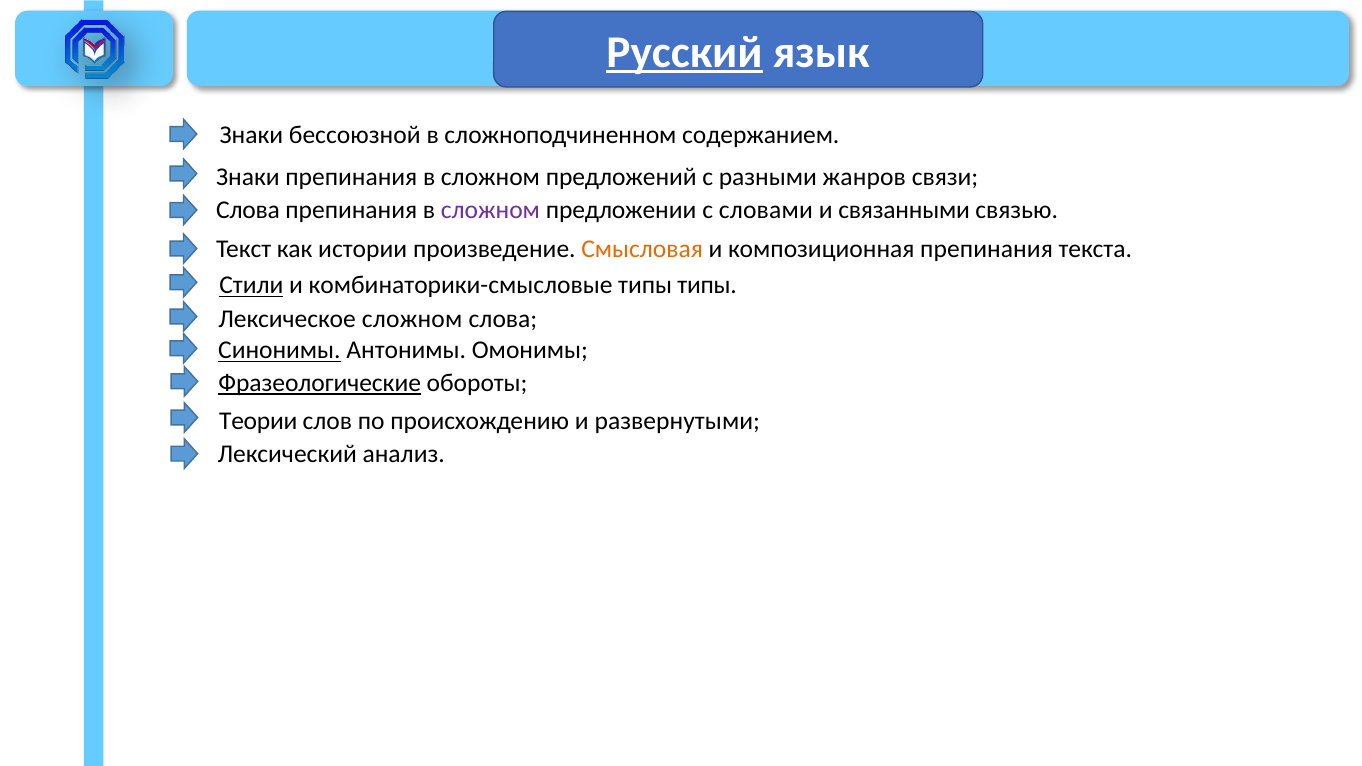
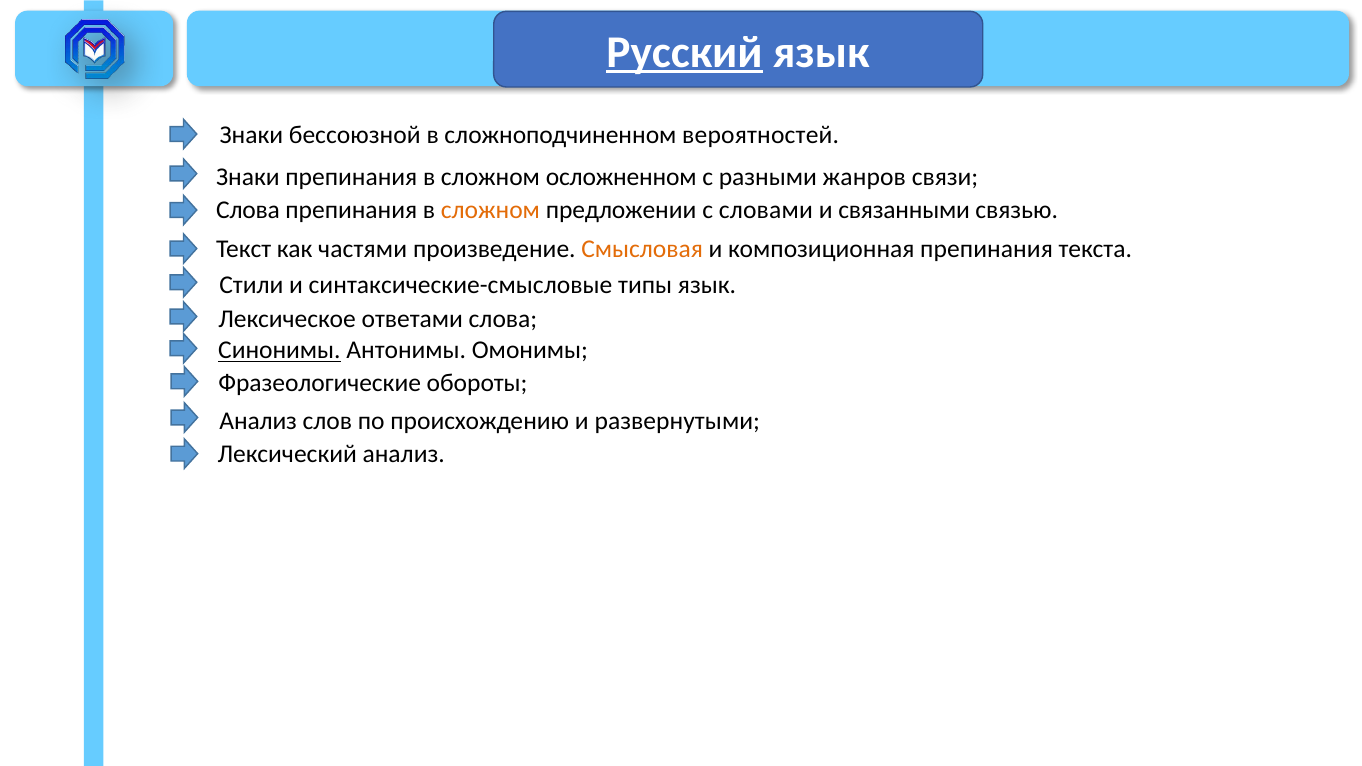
содержанием: содержанием -> вероятностей
предложений: предложений -> осложненном
сложном at (490, 211) colour: purple -> orange
истории: истории -> частями
Стили underline: present -> none
комбинаторики-смысловые: комбинаторики-смысловые -> синтаксические-смысловые
типы типы: типы -> язык
Лексическое сложном: сложном -> ответами
Фразеологические underline: present -> none
Теории at (258, 421): Теории -> Анализ
